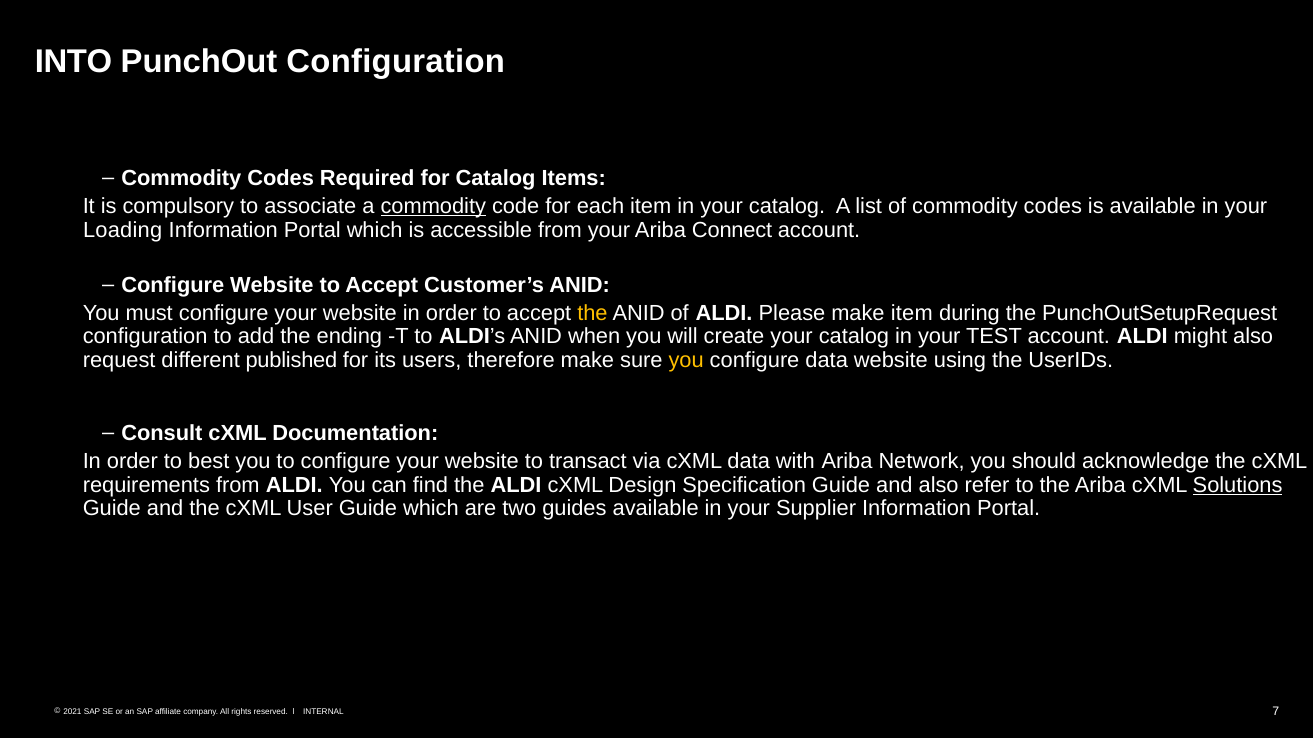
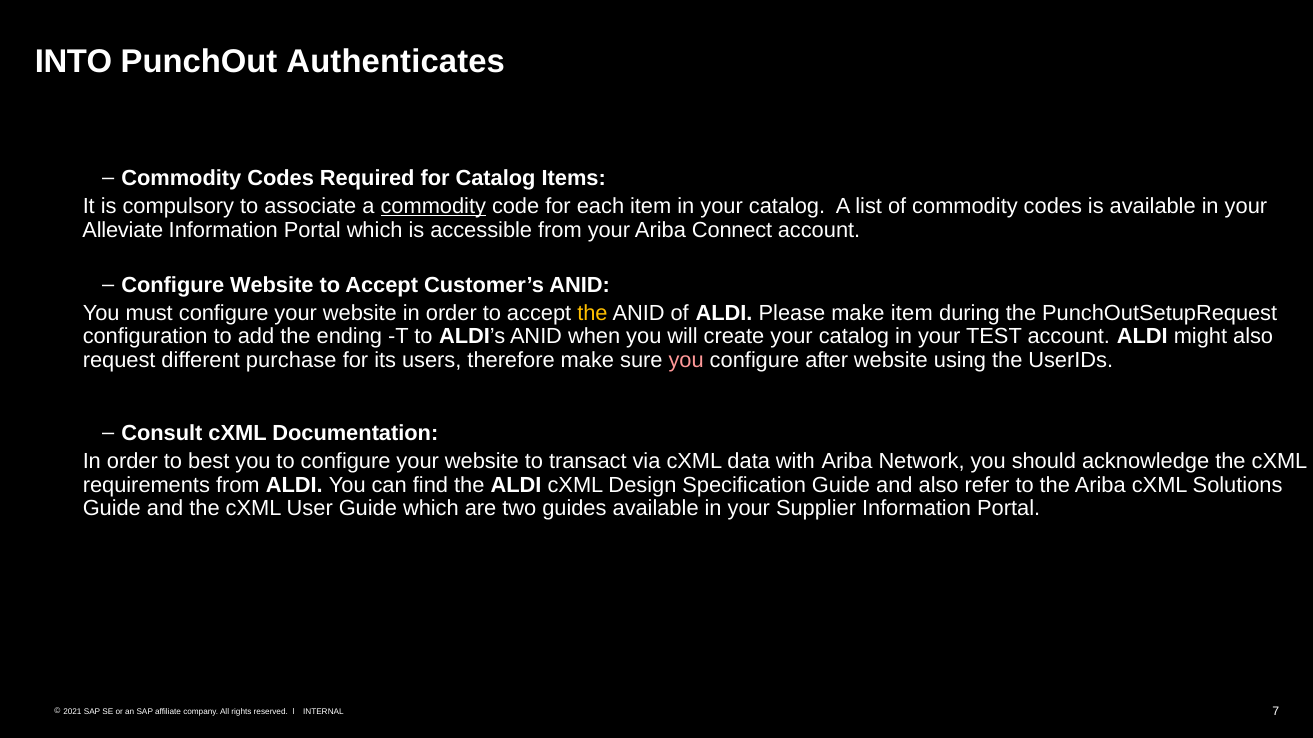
PunchOut Configuration: Configuration -> Authenticates
Loading: Loading -> Alleviate
published: published -> purchase
you at (686, 360) colour: yellow -> pink
configure data: data -> after
Solutions underline: present -> none
